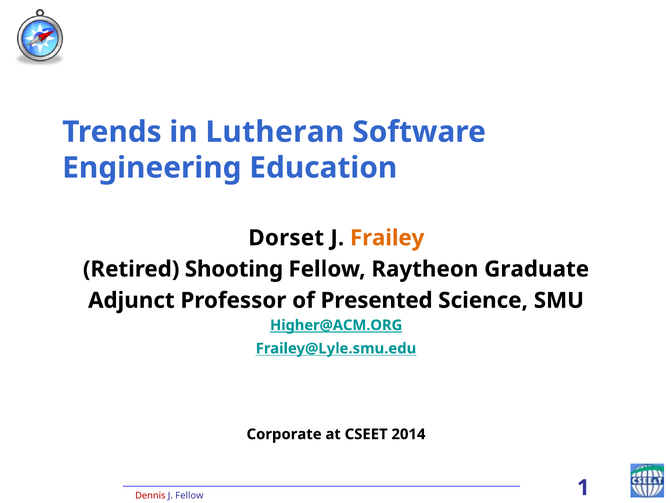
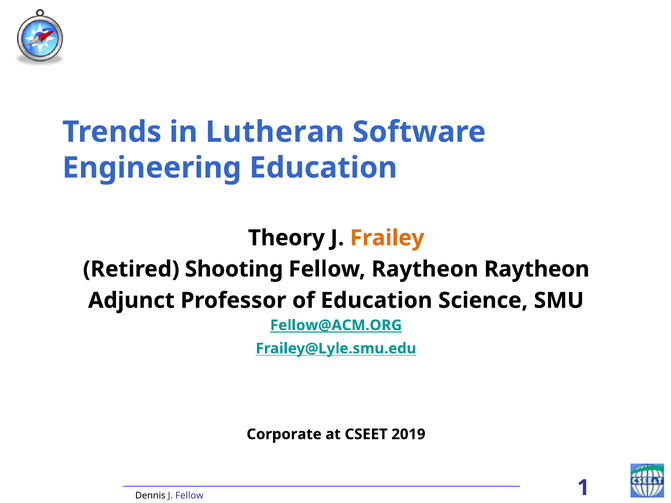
Dorset: Dorset -> Theory
Raytheon Graduate: Graduate -> Raytheon
of Presented: Presented -> Education
Higher@ACM.ORG: Higher@ACM.ORG -> Fellow@ACM.ORG
2014: 2014 -> 2019
Dennis colour: red -> black
